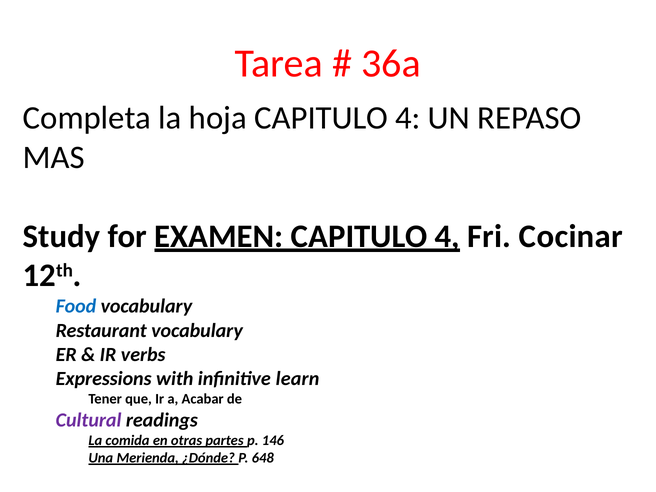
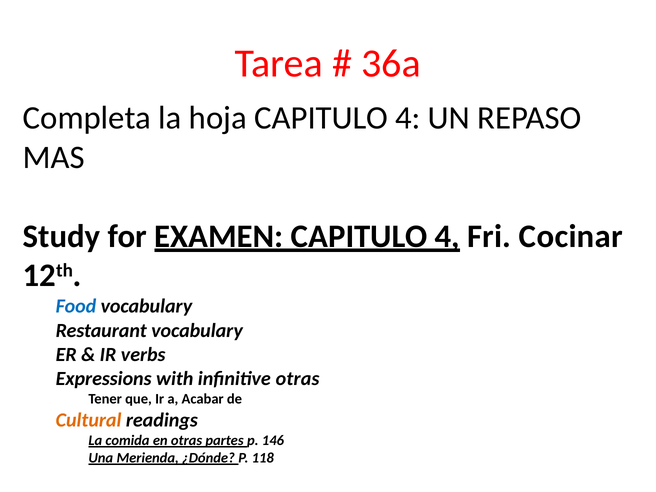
infinitive learn: learn -> otras
Cultural colour: purple -> orange
648: 648 -> 118
